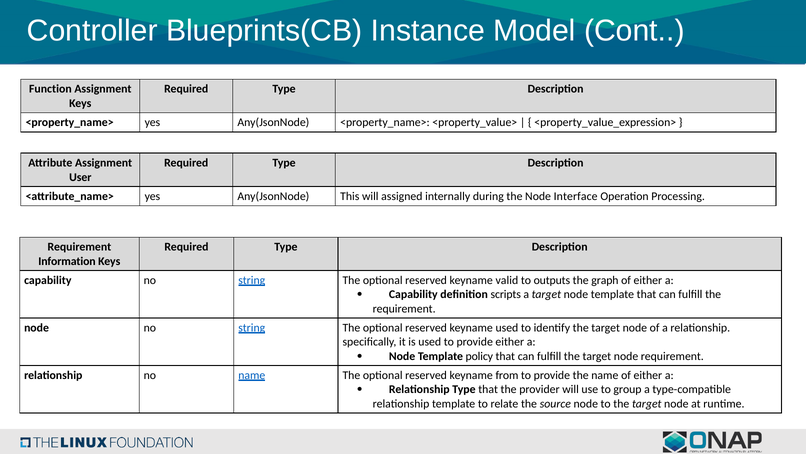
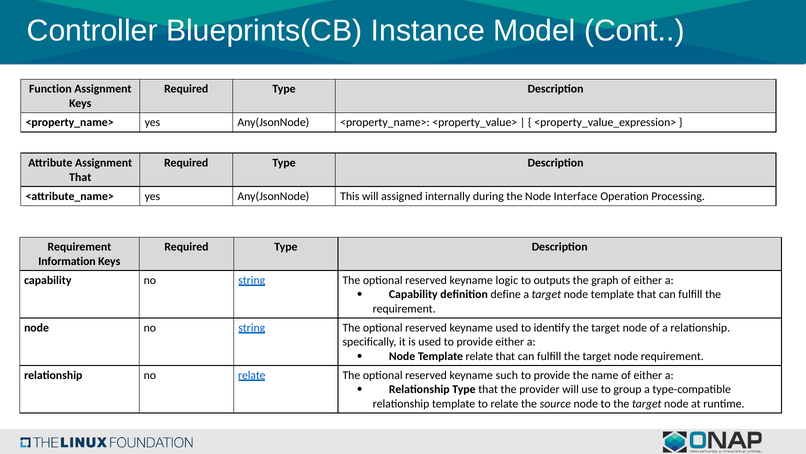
User at (80, 177): User -> That
valid: valid -> logic
scripts: scripts -> define
Template policy: policy -> relate
no name: name -> relate
from: from -> such
